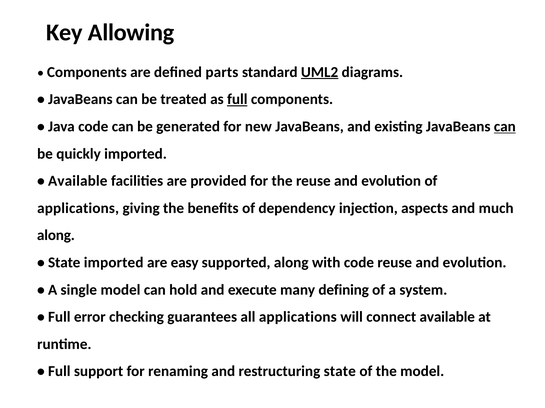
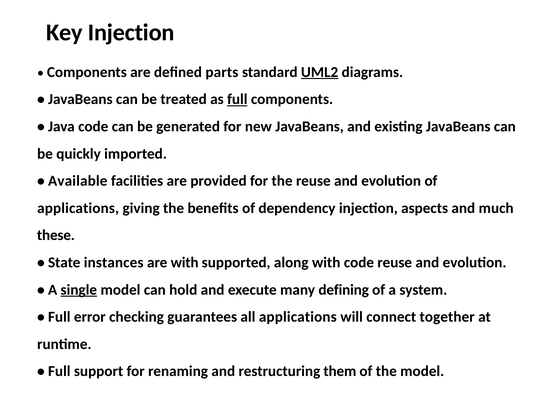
Key Allowing: Allowing -> Injection
can at (505, 127) underline: present -> none
along at (56, 236): along -> these
State imported: imported -> instances
are easy: easy -> with
single underline: none -> present
connect available: available -> together
restructuring state: state -> them
